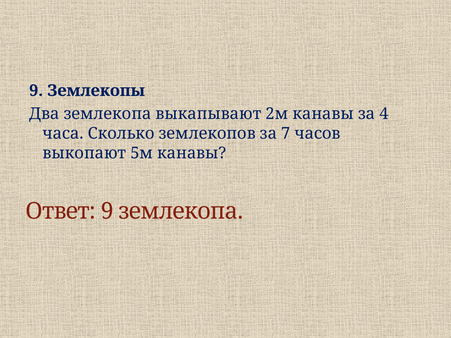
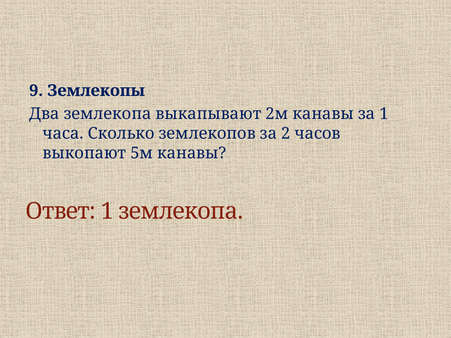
за 4: 4 -> 1
7: 7 -> 2
Ответ 9: 9 -> 1
